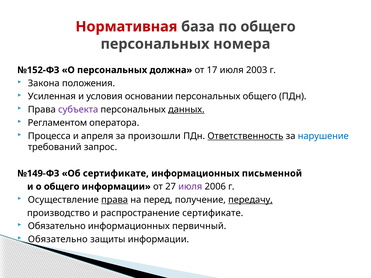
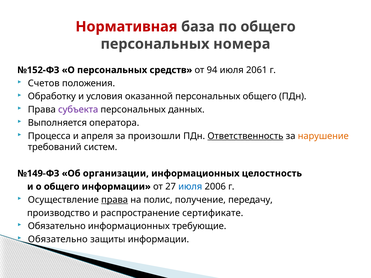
должна: должна -> средств
17: 17 -> 94
2003: 2003 -> 2061
Закона: Закона -> Счетов
Усиленная: Усиленная -> Обработку
основании: основании -> оказанной
данных underline: present -> none
Регламентом: Регламентом -> Выполняется
нарушение colour: blue -> orange
запрос: запрос -> систем
Об сертификате: сертификате -> организации
письменной: письменной -> целостность
июля at (190, 187) colour: purple -> blue
перед: перед -> полис
передачу underline: present -> none
первичный: первичный -> требующие
